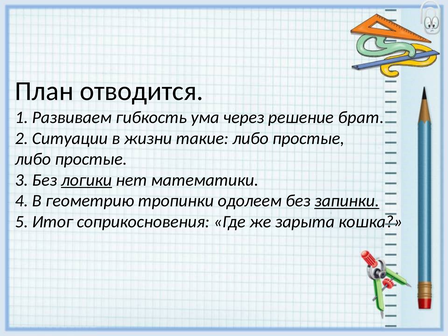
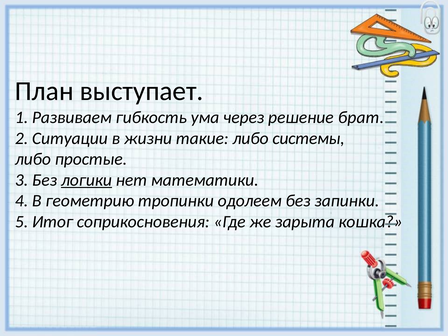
отводится: отводится -> выступает
такие либо простые: простые -> системы
запинки underline: present -> none
